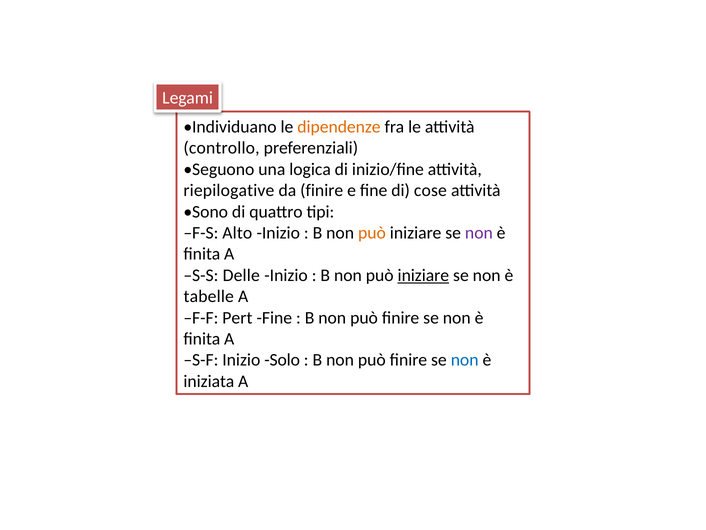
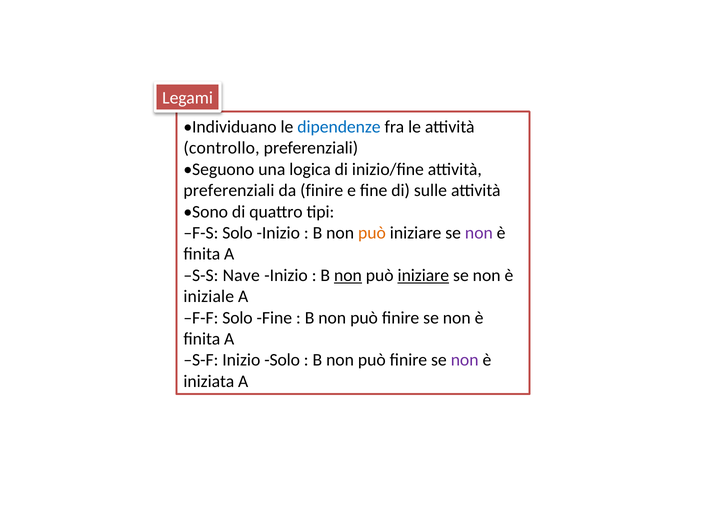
dipendenze colour: orange -> blue
riepilogative at (229, 190): riepilogative -> preferenziali
cose: cose -> sulle
F-S Alto: Alto -> Solo
Delle: Delle -> Nave
non at (348, 275) underline: none -> present
tabelle: tabelle -> iniziale
F-F Pert: Pert -> Solo
non at (465, 360) colour: blue -> purple
